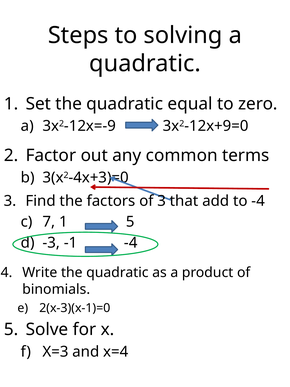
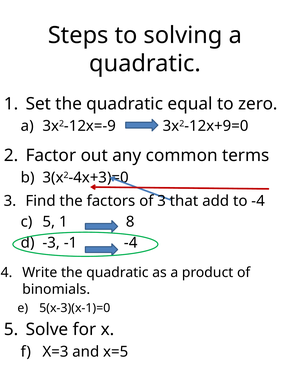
7 at (49, 221): 7 -> 5
1 5: 5 -> 8
2(x-3)(x-1)=0: 2(x-3)(x-1)=0 -> 5(x-3)(x-1)=0
x=4: x=4 -> x=5
